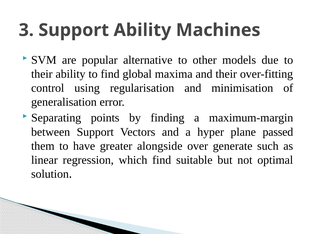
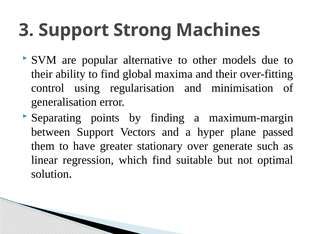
Support Ability: Ability -> Strong
alongside: alongside -> stationary
